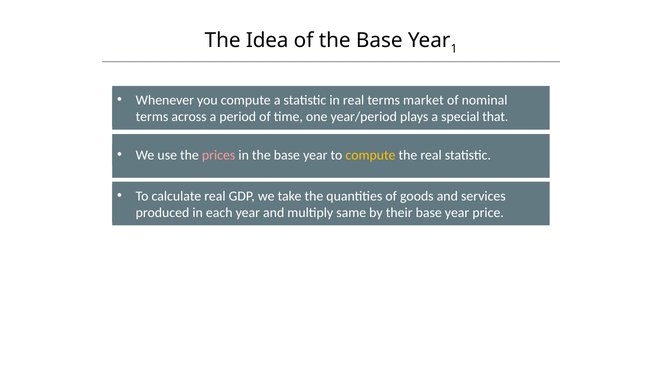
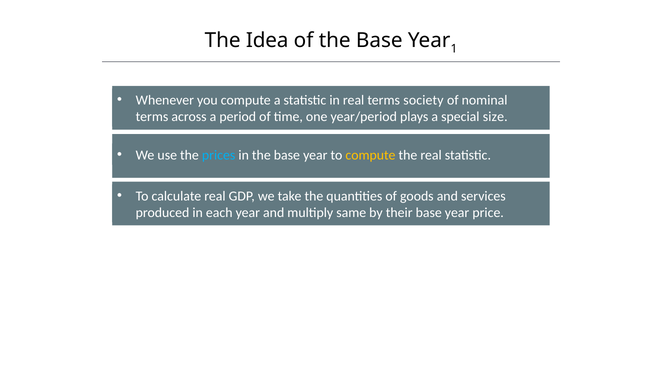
market: market -> society
that: that -> size
prices colour: pink -> light blue
